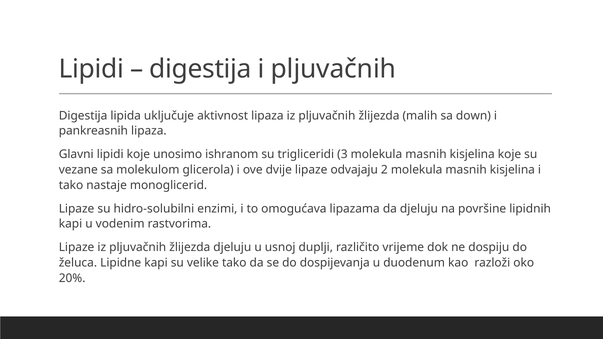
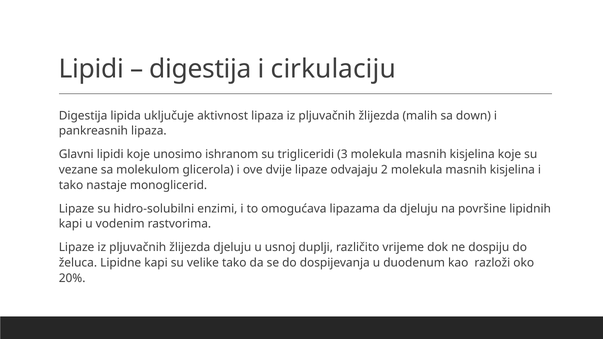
i pljuvačnih: pljuvačnih -> cirkulaciju
